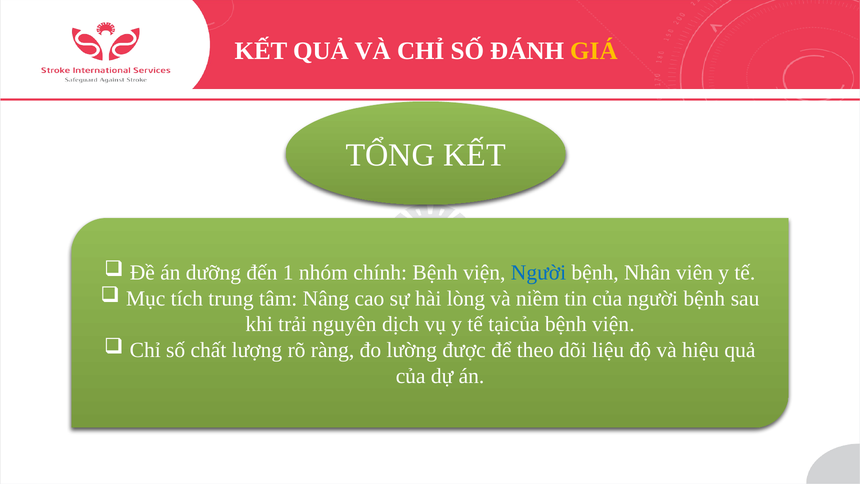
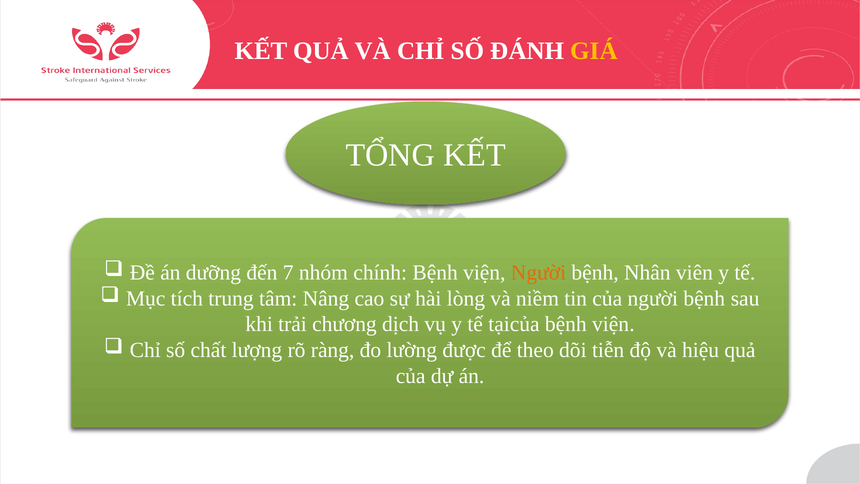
1: 1 -> 7
Người at (538, 273) colour: blue -> orange
nguyên: nguyên -> chương
liệu: liệu -> tiễn
